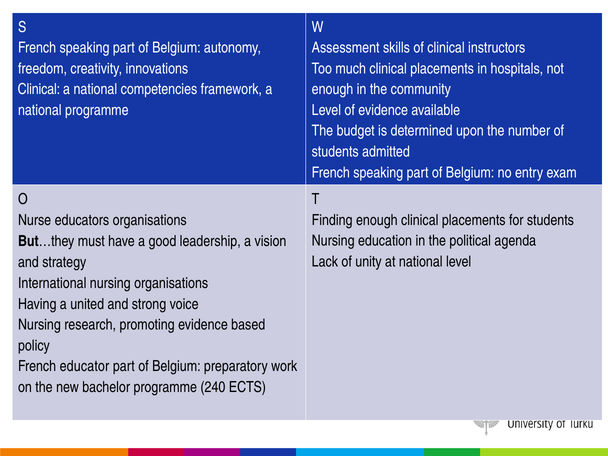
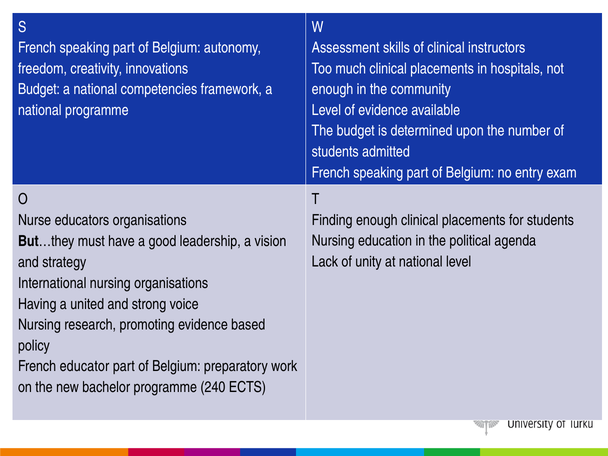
Clinical at (39, 89): Clinical -> Budget
